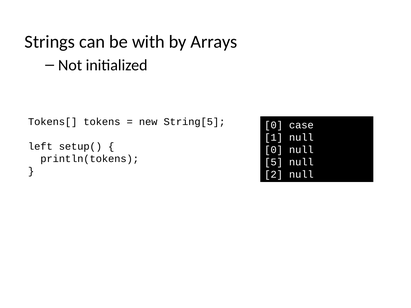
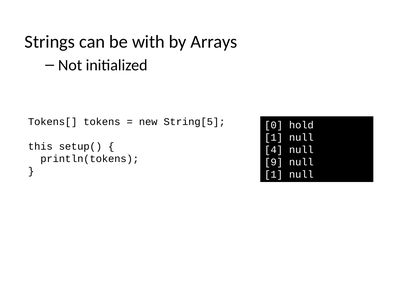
case: case -> hold
left: left -> this
0 at (274, 150): 0 -> 4
5: 5 -> 9
2 at (274, 175): 2 -> 1
